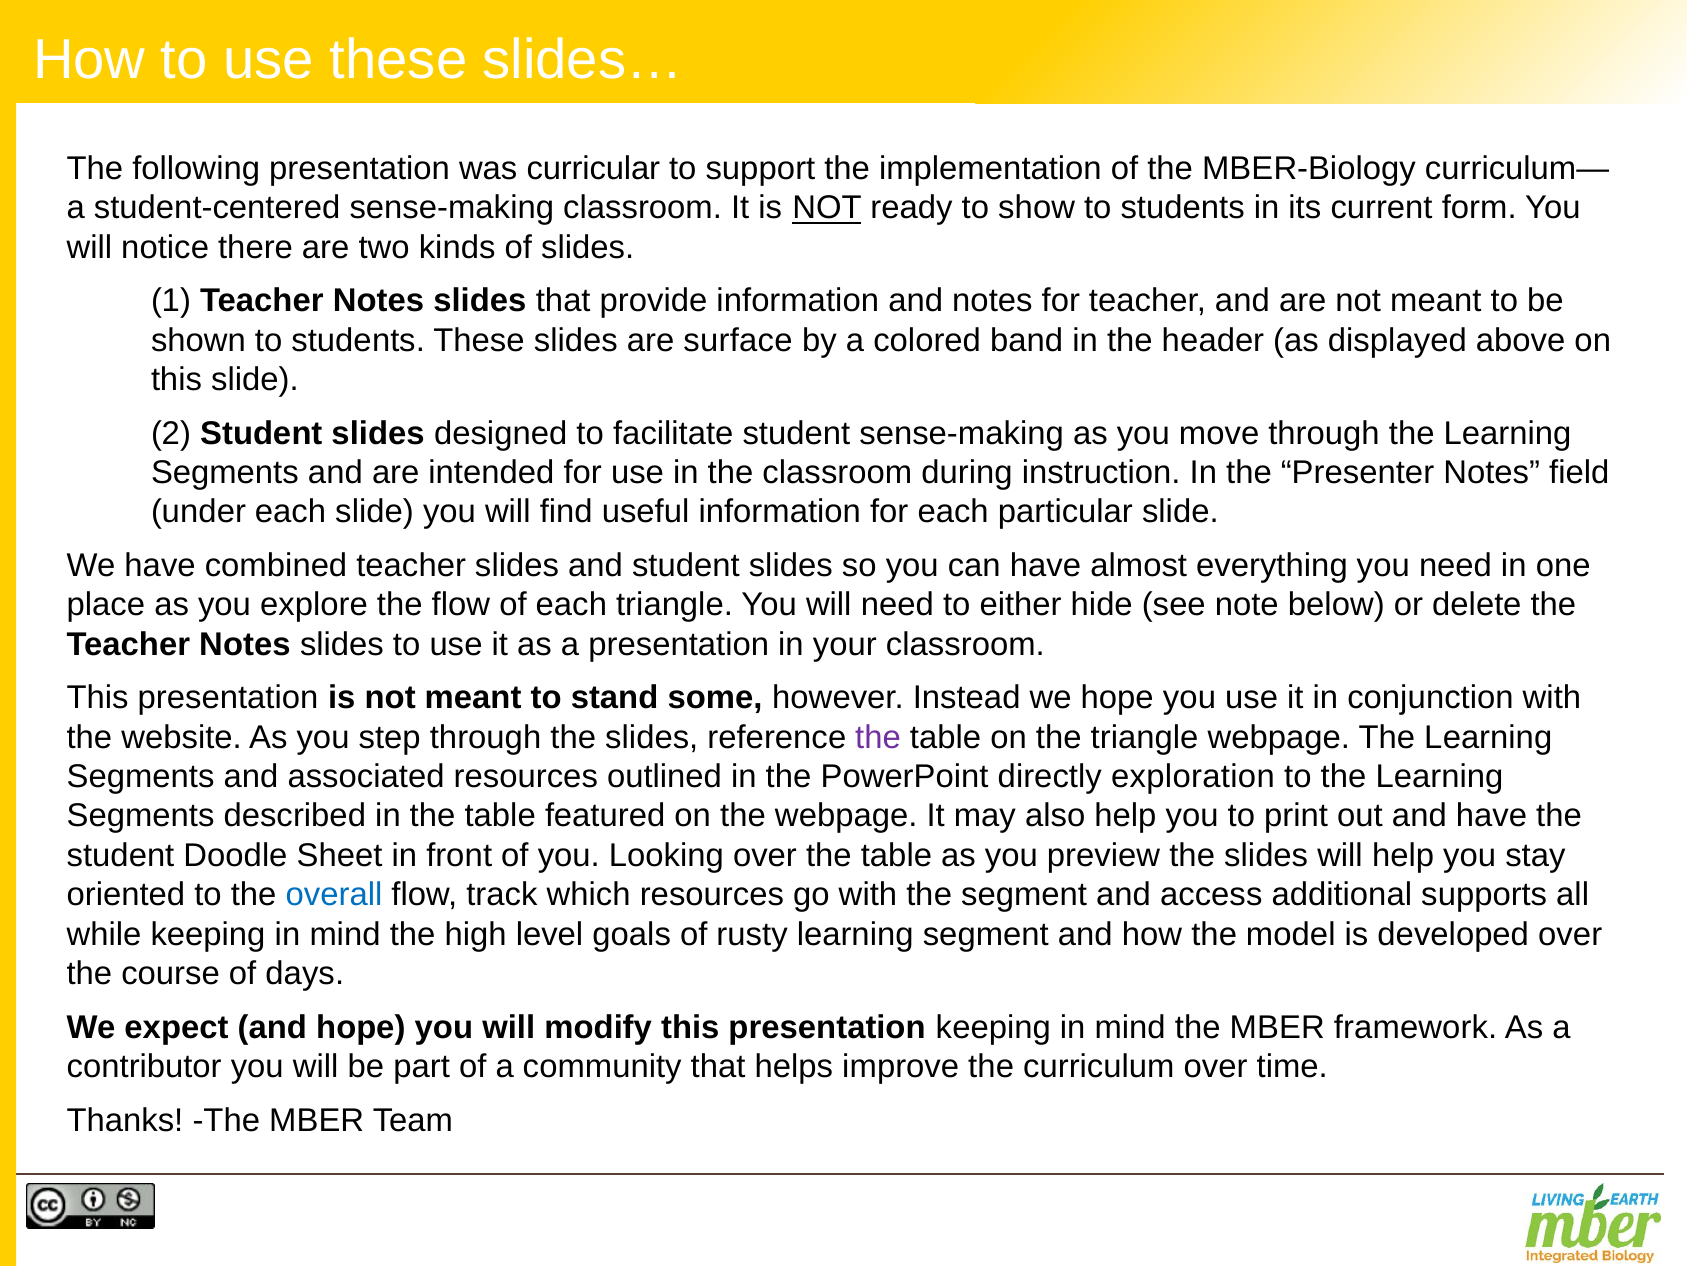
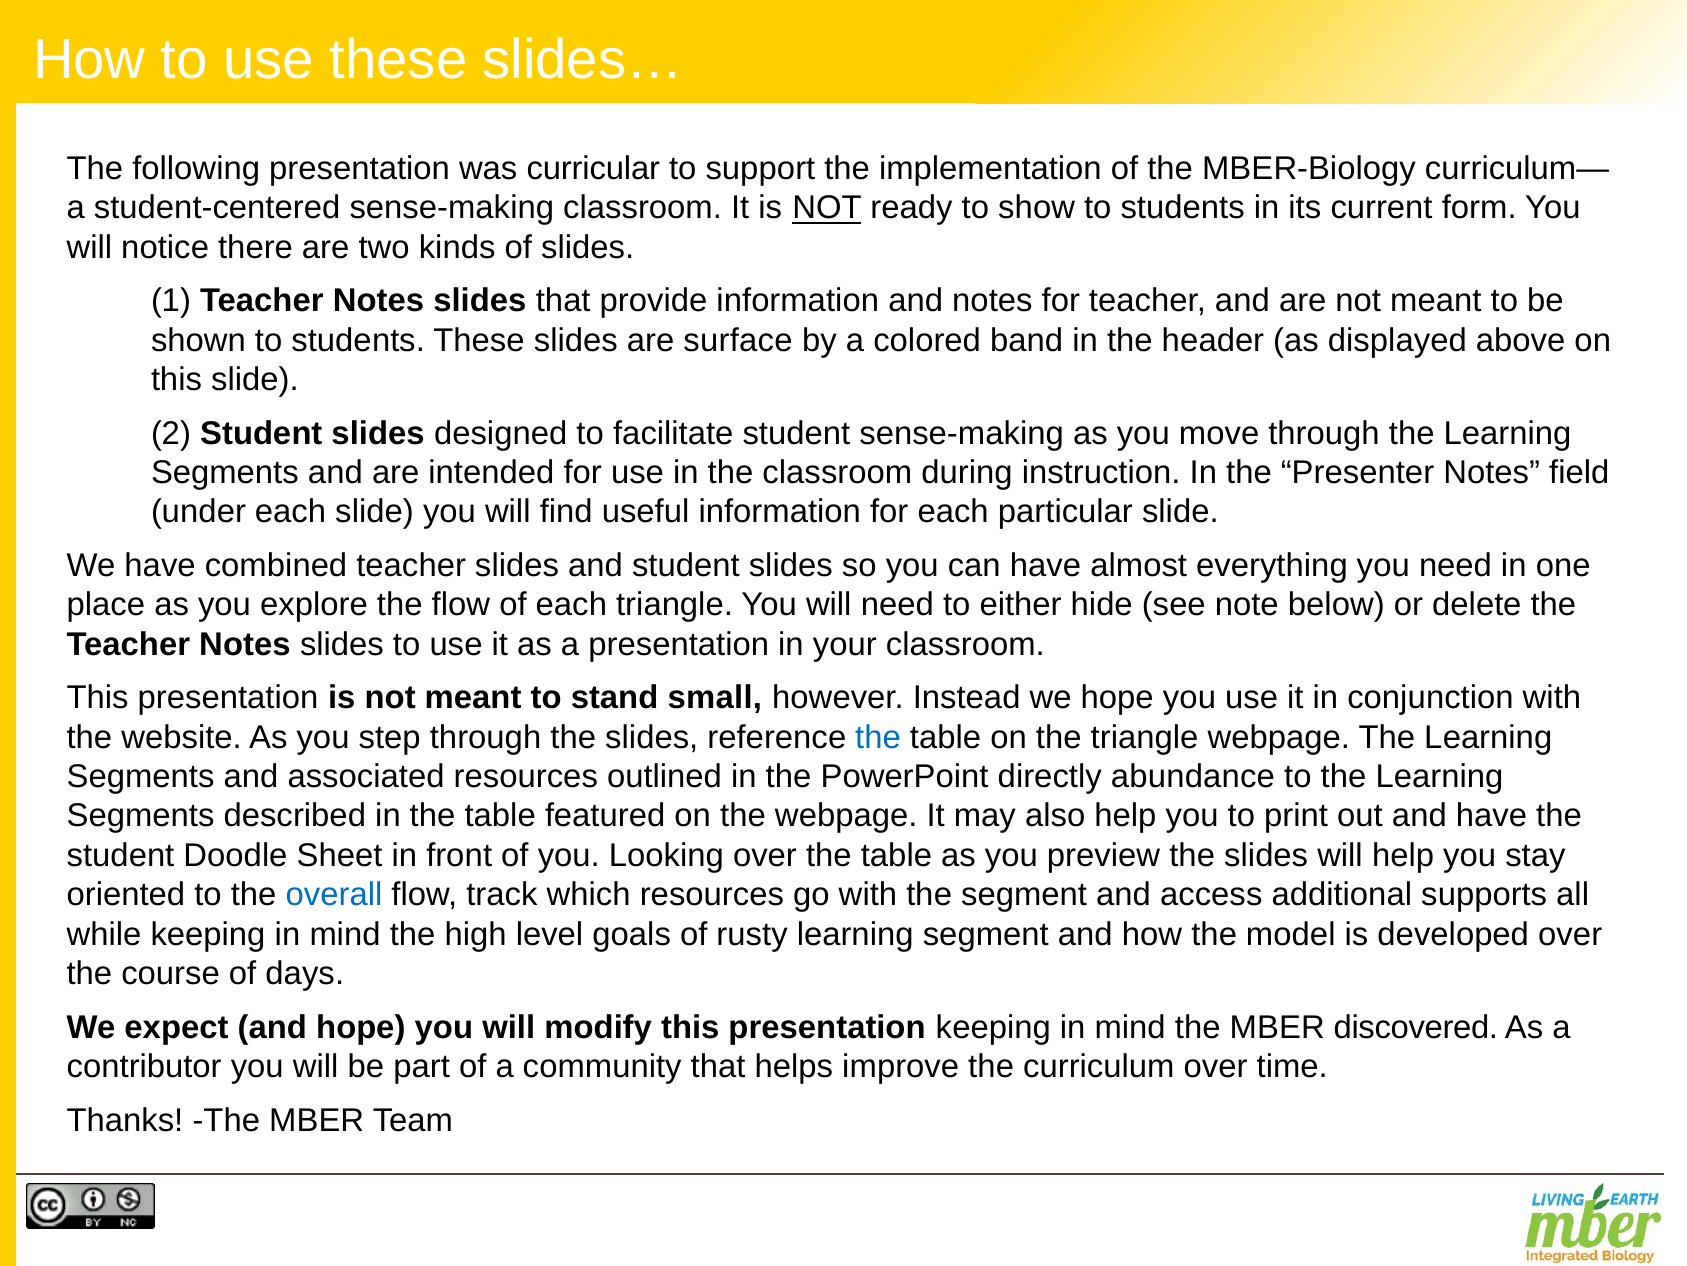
some: some -> small
the at (878, 737) colour: purple -> blue
exploration: exploration -> abundance
framework: framework -> discovered
